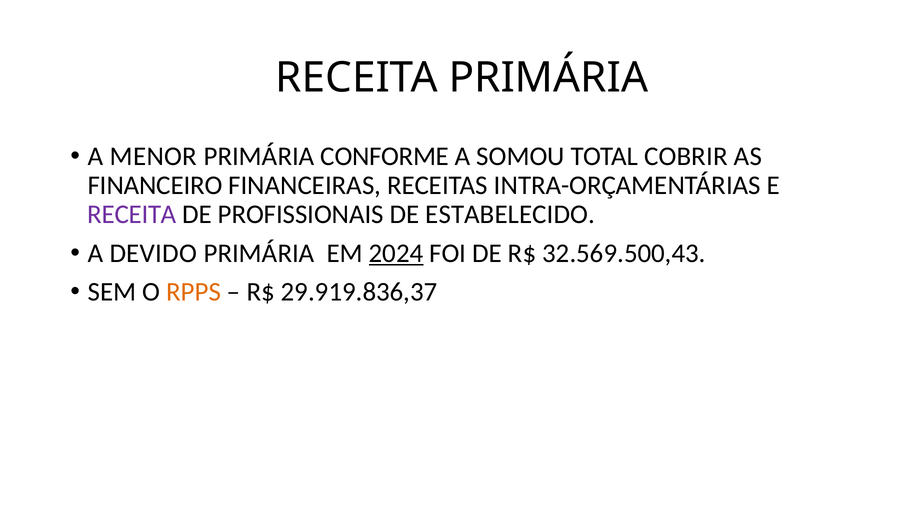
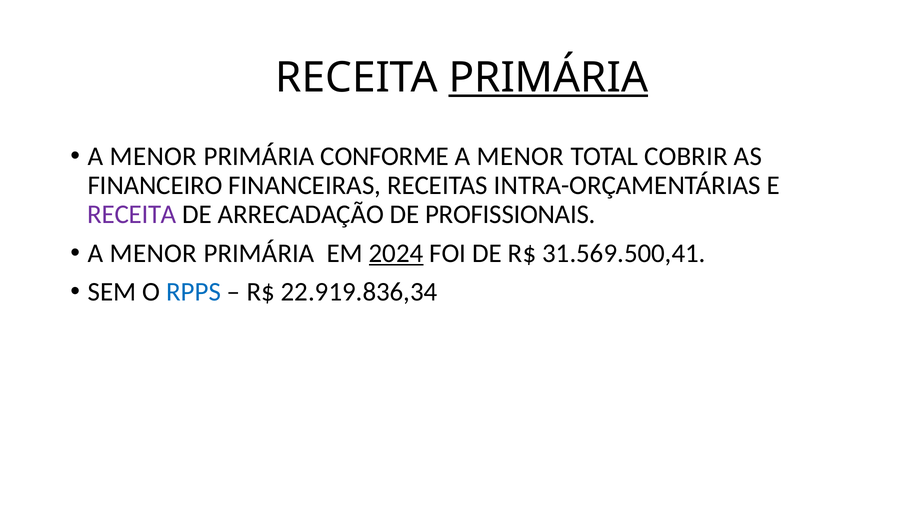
PRIMÁRIA at (548, 78) underline: none -> present
SOMOU at (521, 156): SOMOU -> MENOR
PROFISSIONAIS: PROFISSIONAIS -> ARRECADAÇÃO
ESTABELECIDO: ESTABELECIDO -> PROFISSIONAIS
DEVIDO at (153, 253): DEVIDO -> MENOR
32.569.500,43: 32.569.500,43 -> 31.569.500,41
RPPS colour: orange -> blue
29.919.836,37: 29.919.836,37 -> 22.919.836,34
